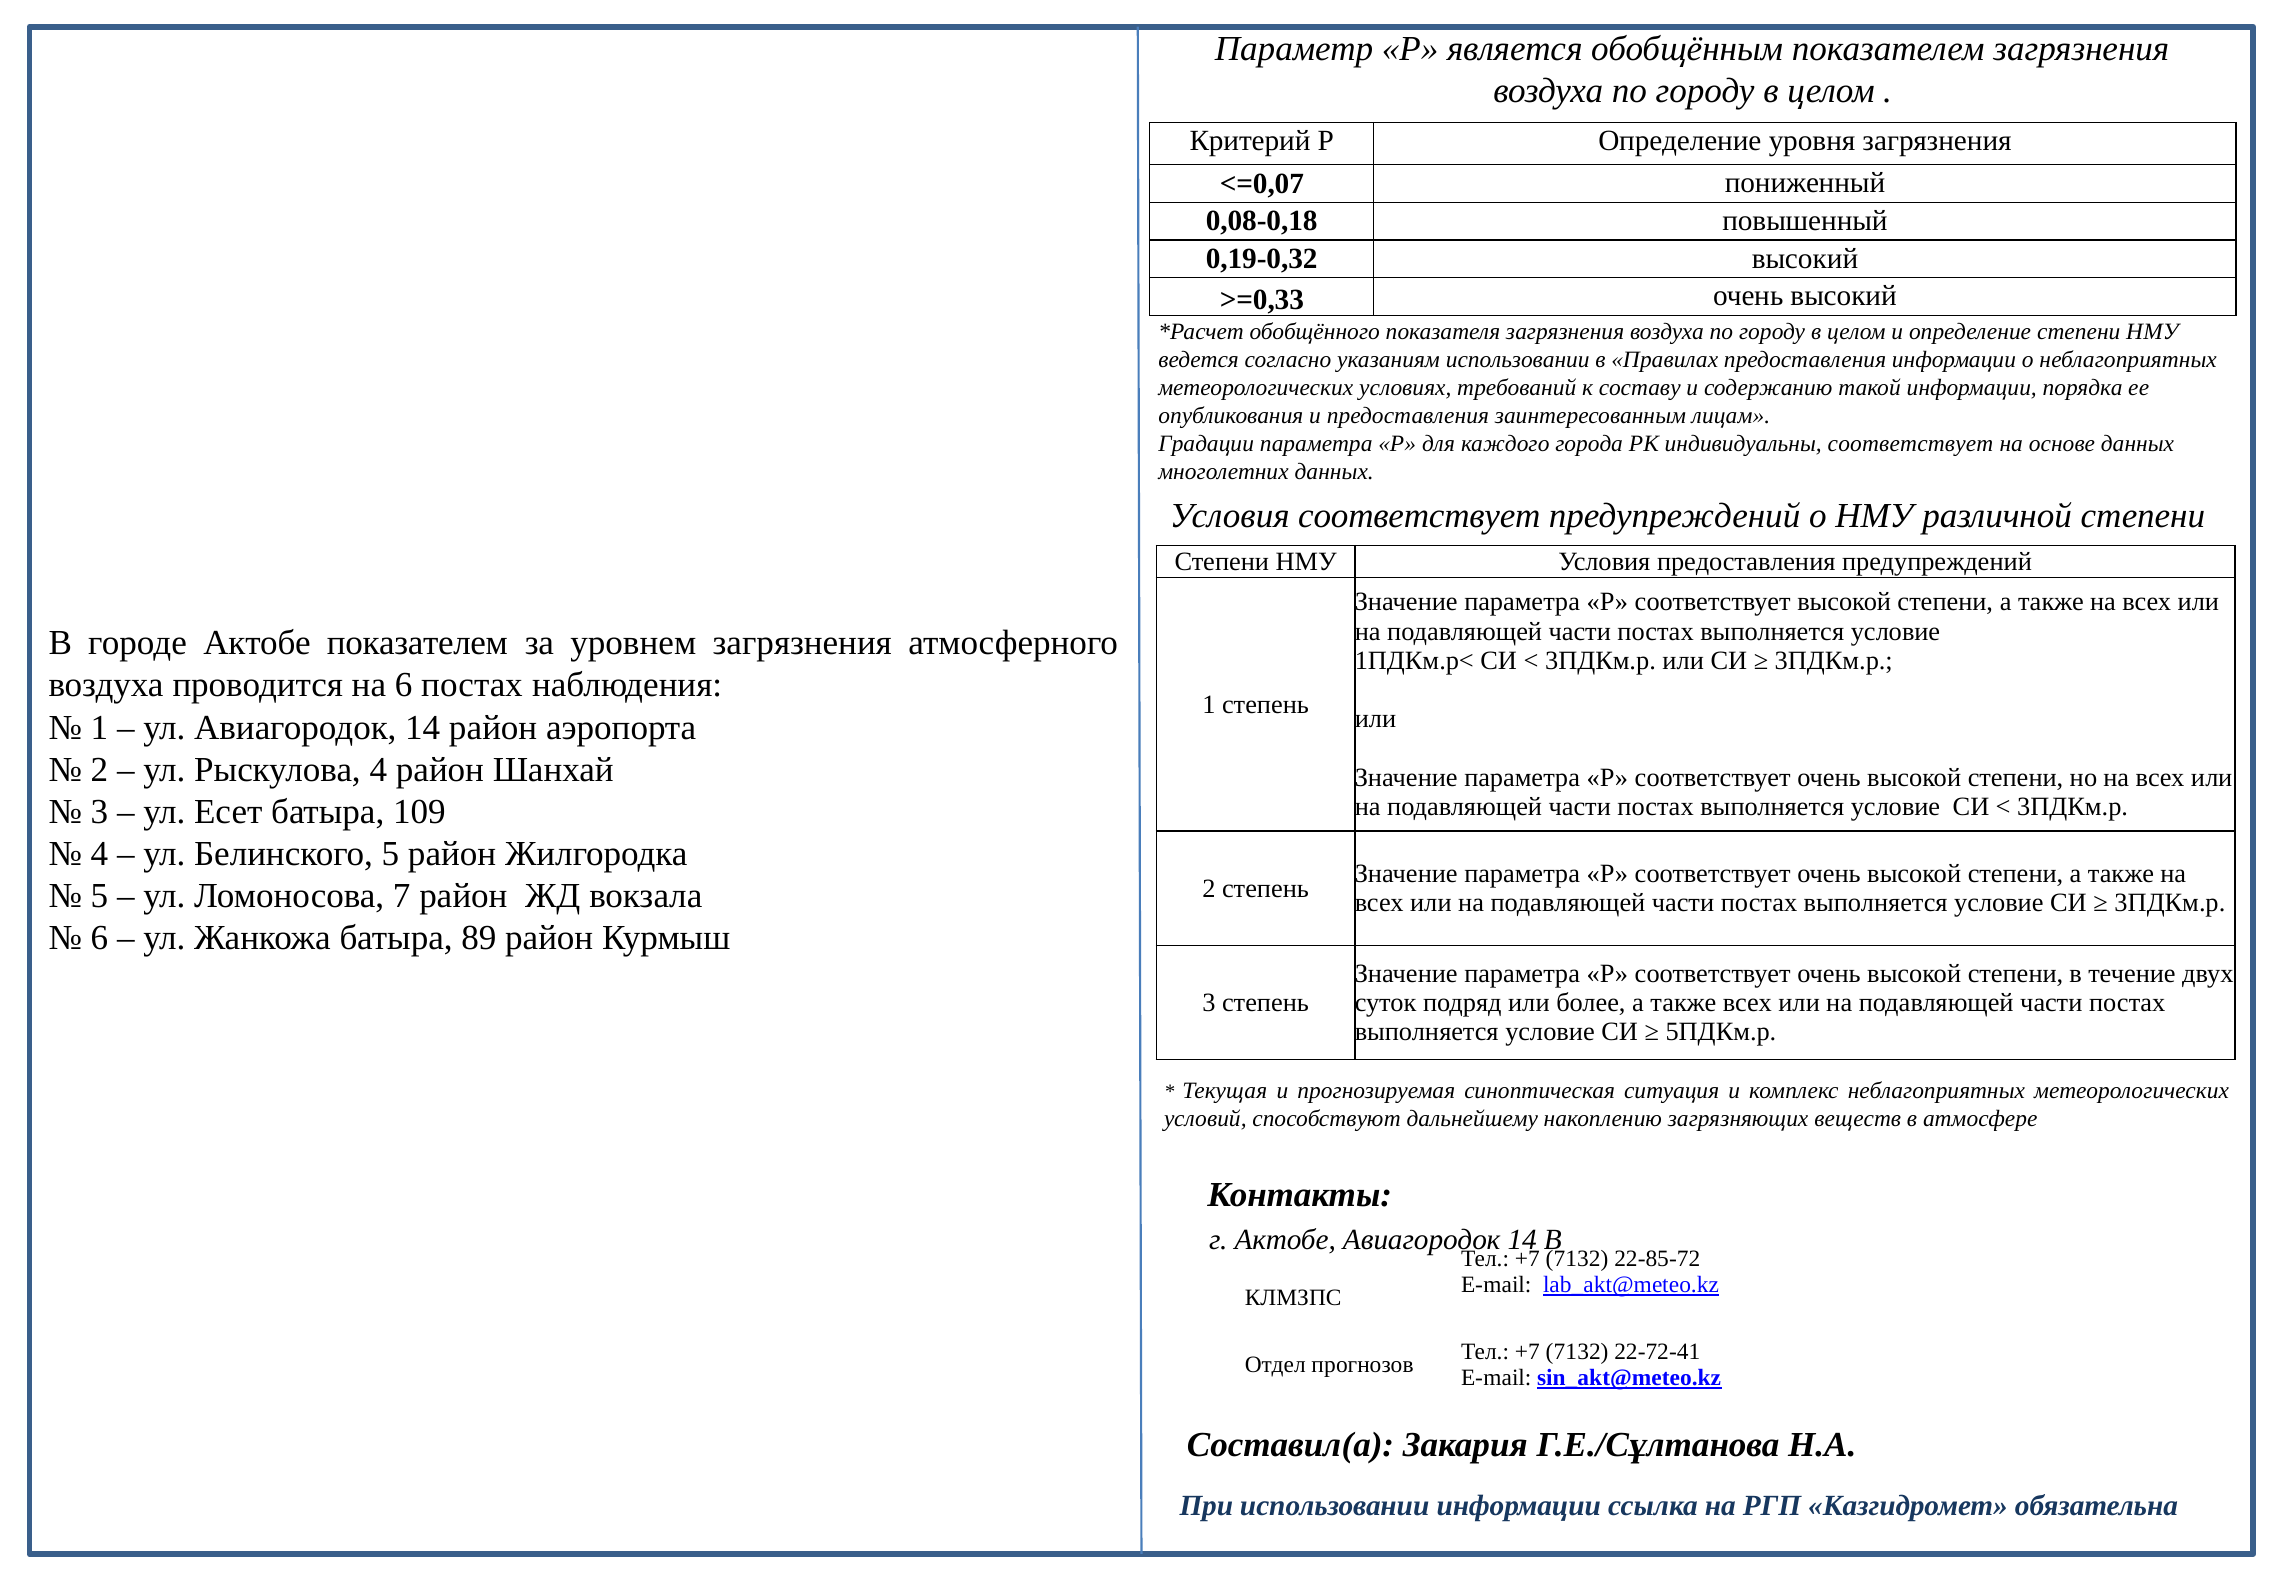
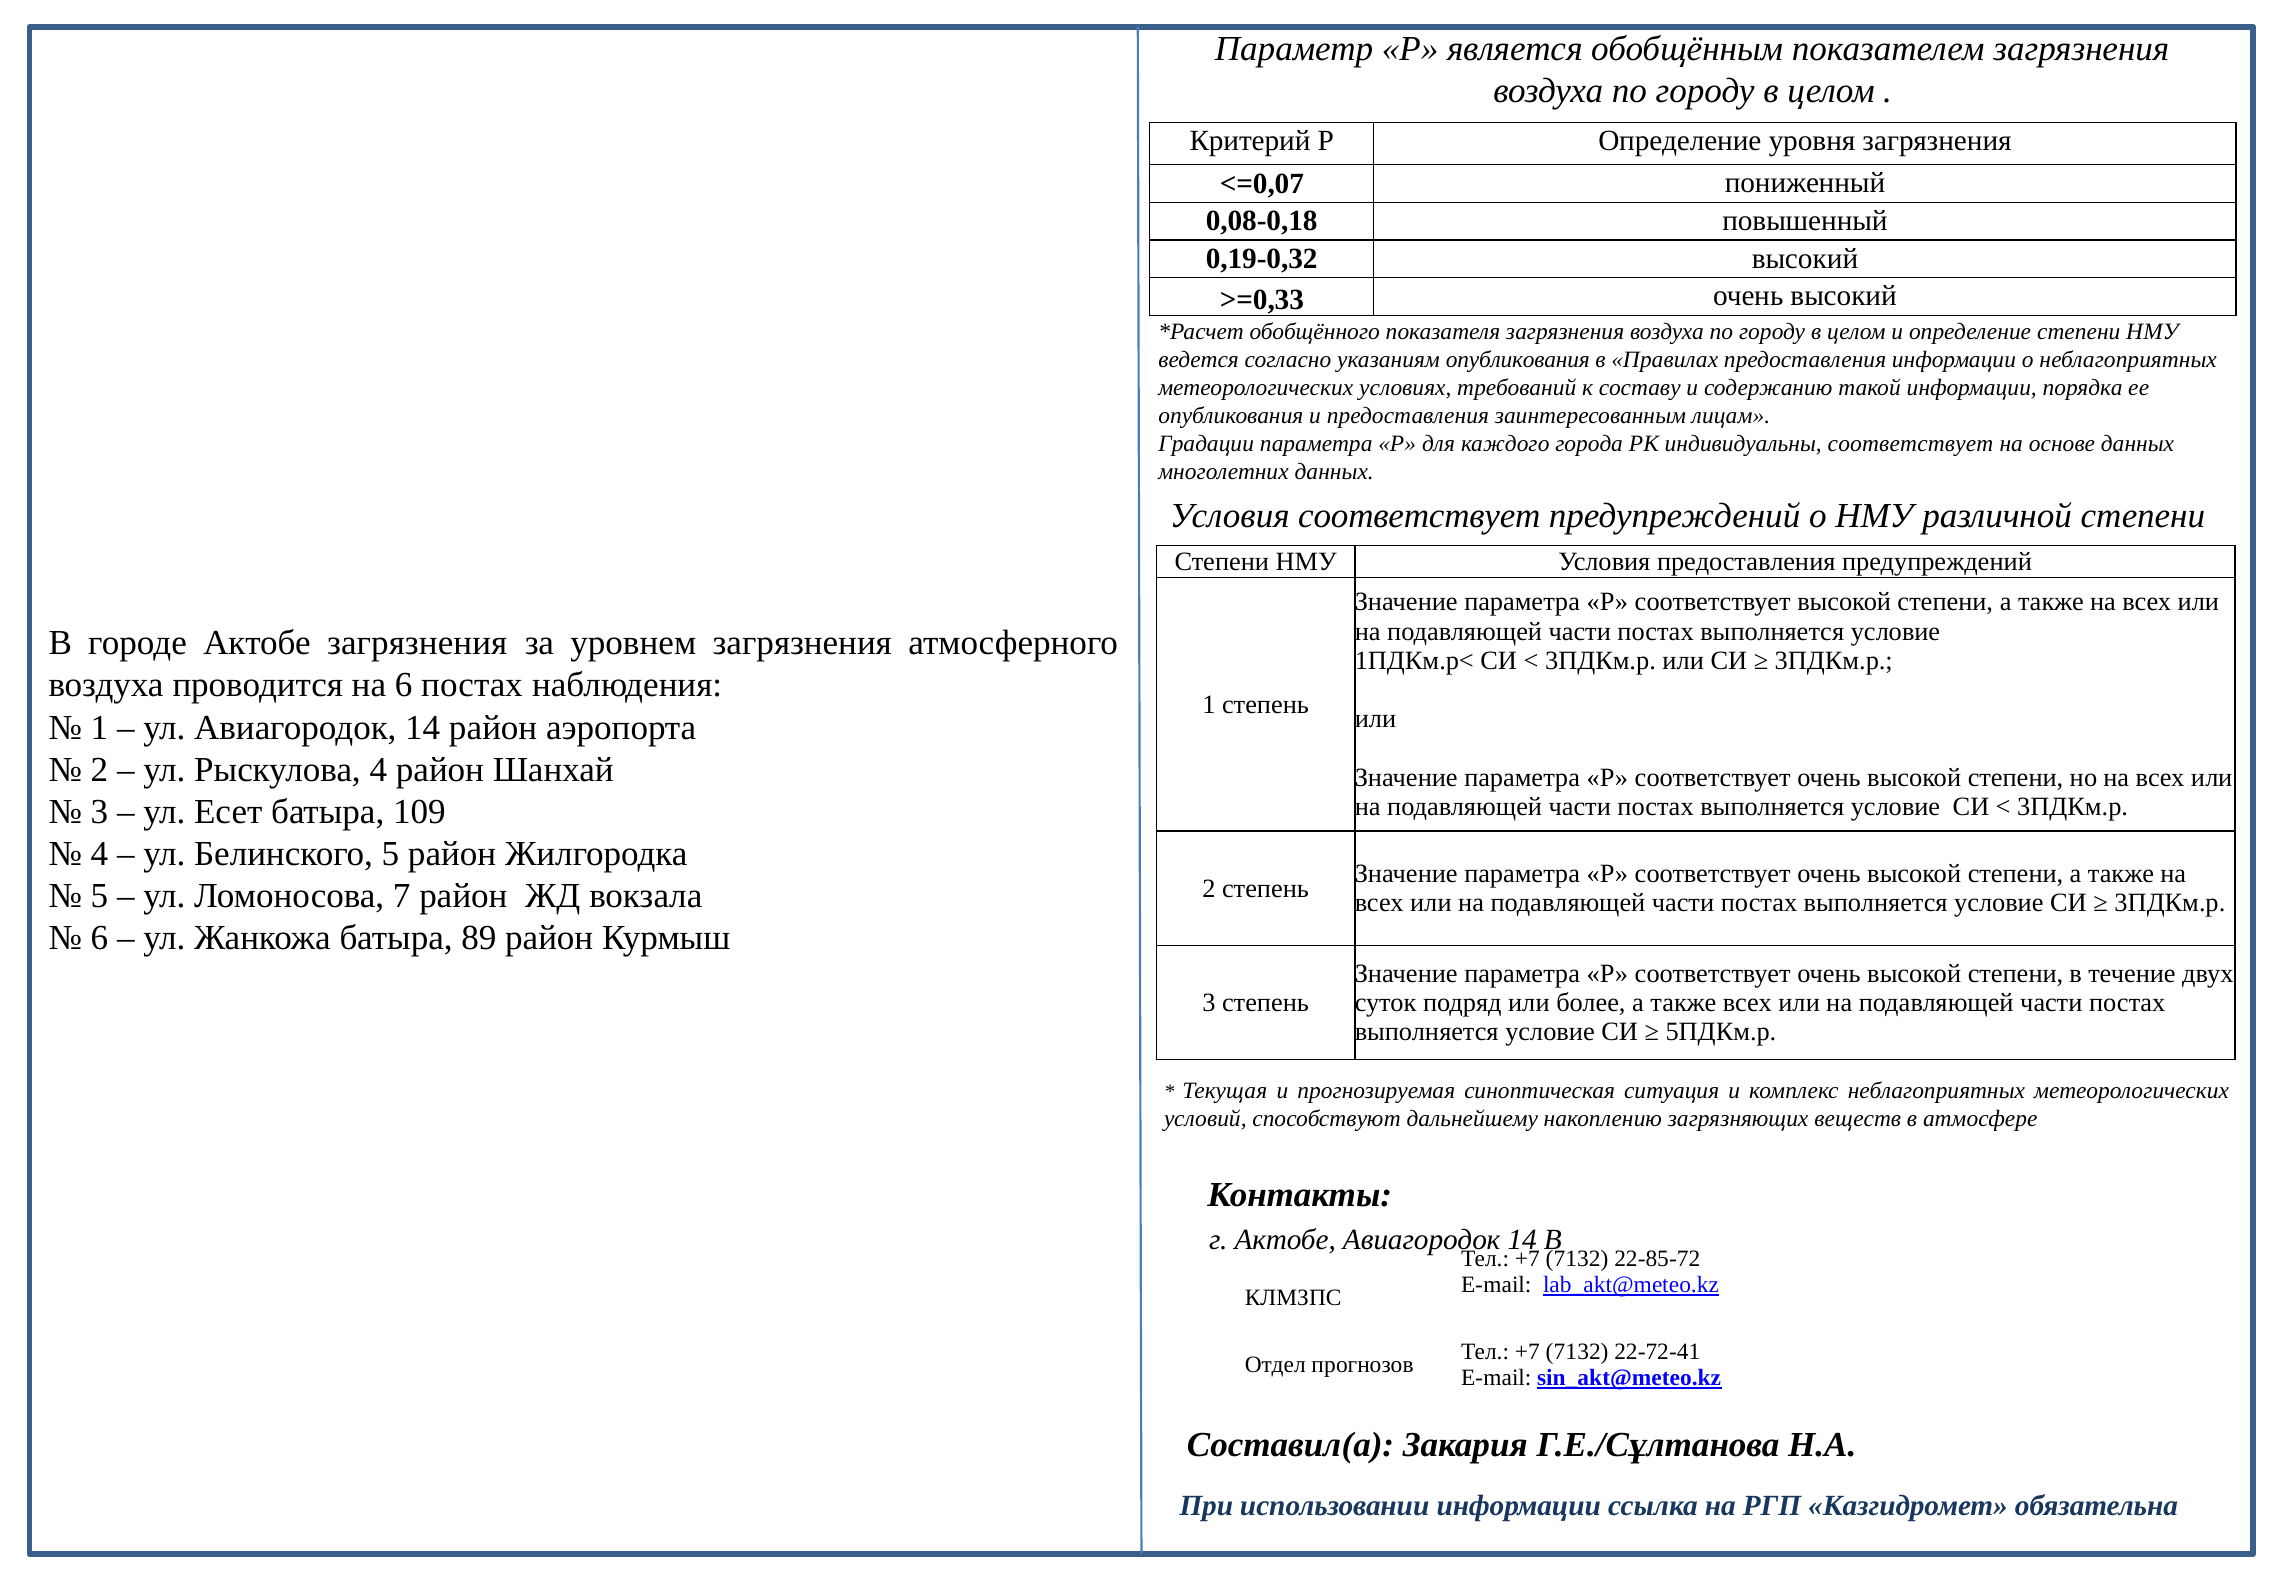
указаниям использовании: использовании -> опубликования
Актобе показателем: показателем -> загрязнения
